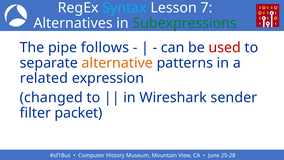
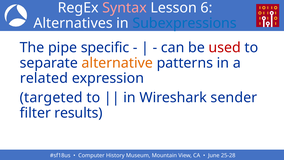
Syntax colour: light blue -> pink
7: 7 -> 6
Subexpressions colour: green -> blue
follows: follows -> specific
changed: changed -> targeted
packet: packet -> results
